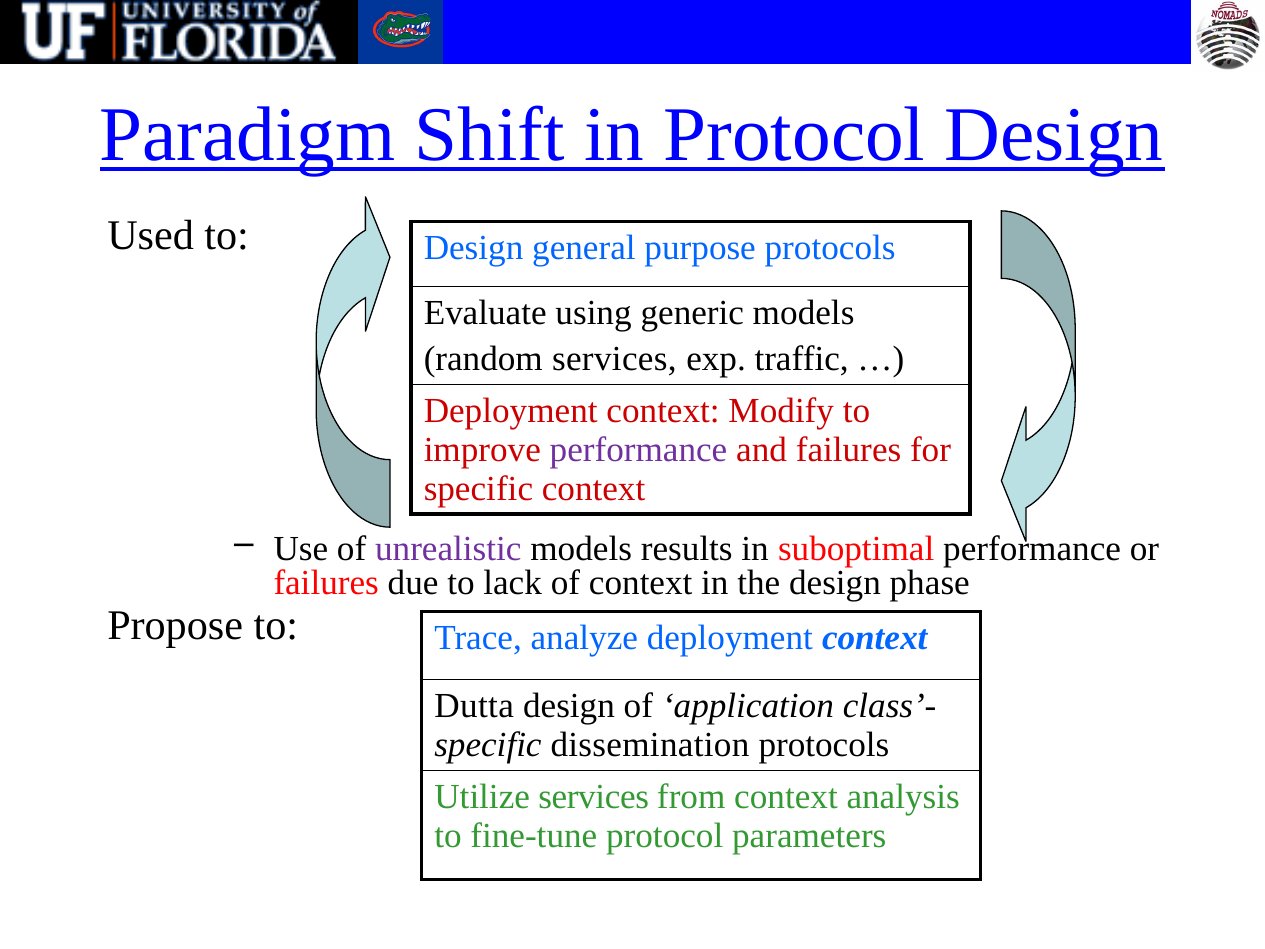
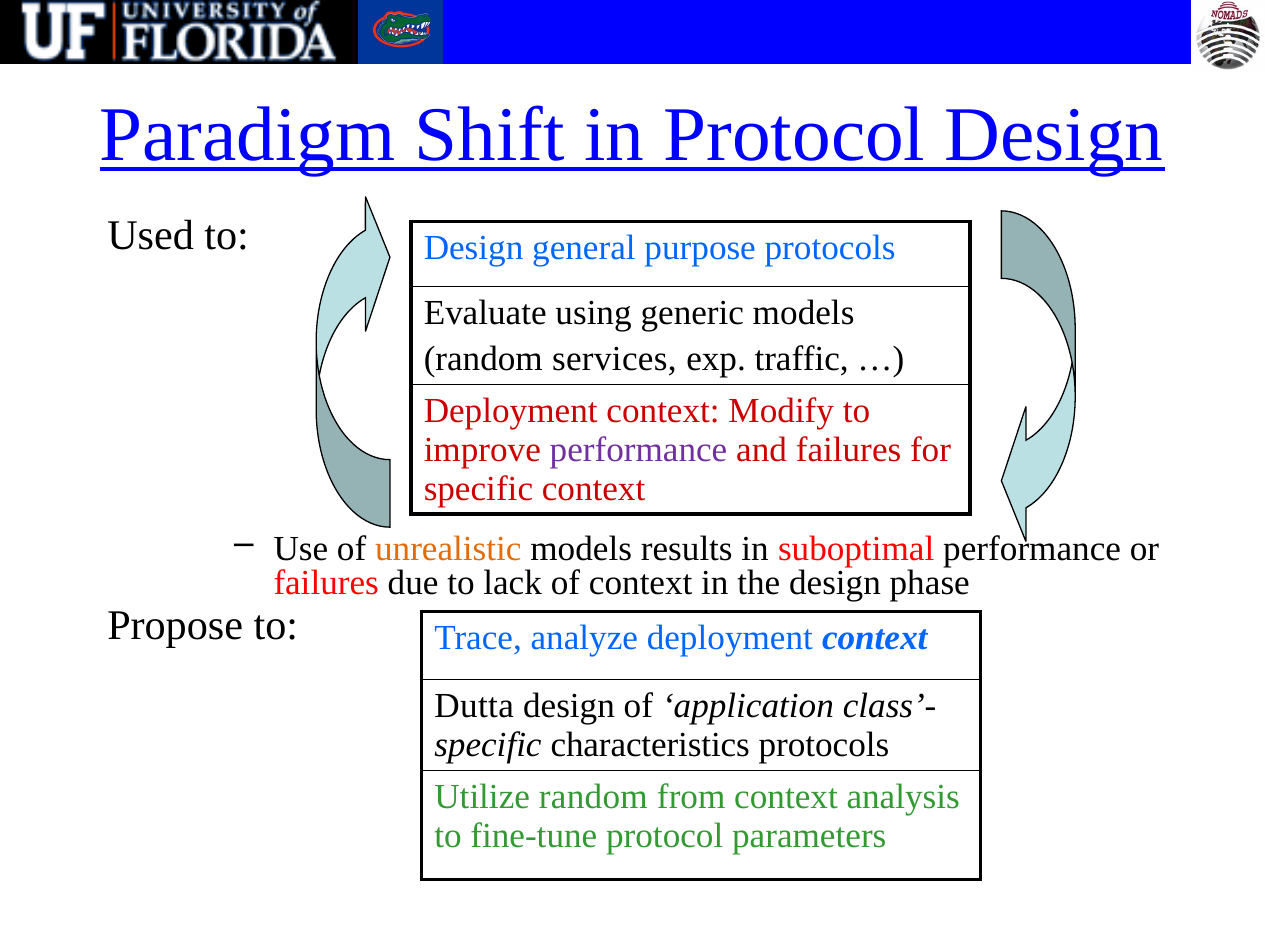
unrealistic colour: purple -> orange
dissemination: dissemination -> characteristics
Utilize services: services -> random
